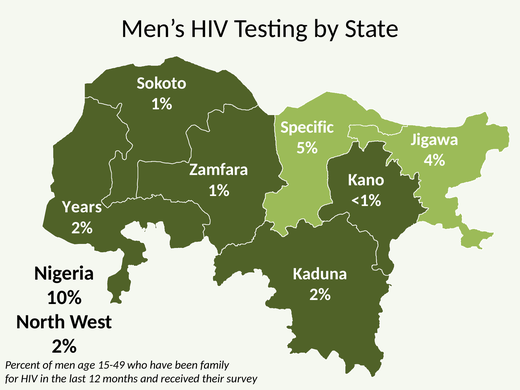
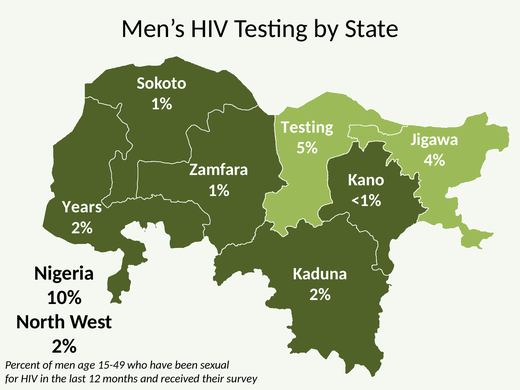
Specific at (307, 127): Specific -> Testing
family: family -> sexual
